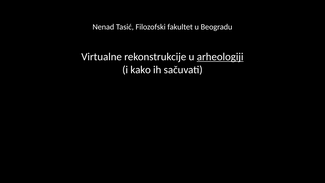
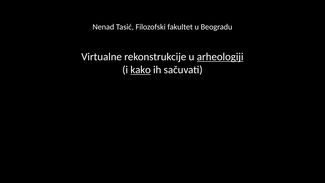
kako underline: none -> present
